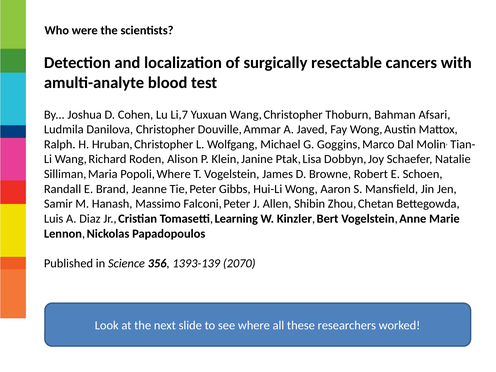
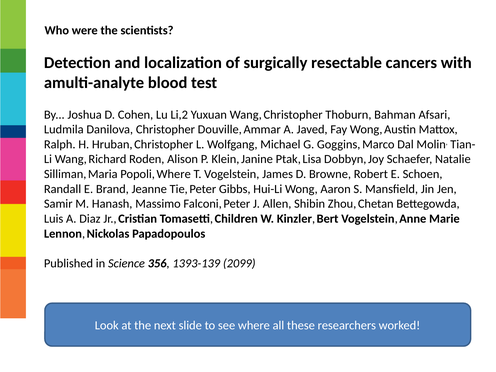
Li,7: Li,7 -> Li,2
Learning: Learning -> Children
2070: 2070 -> 2099
